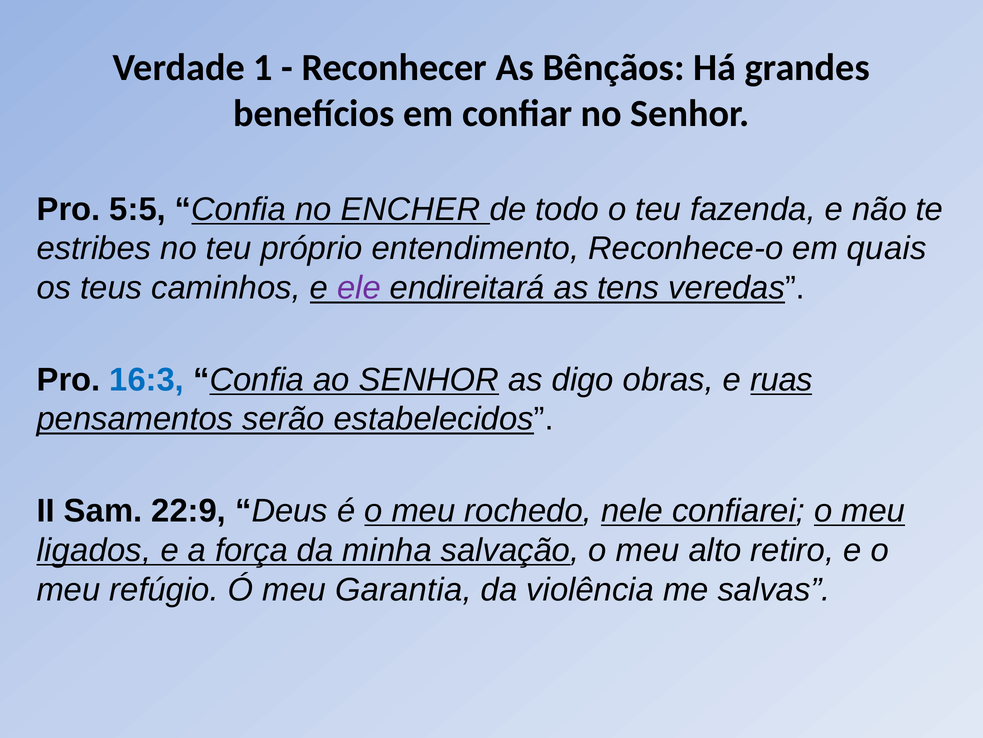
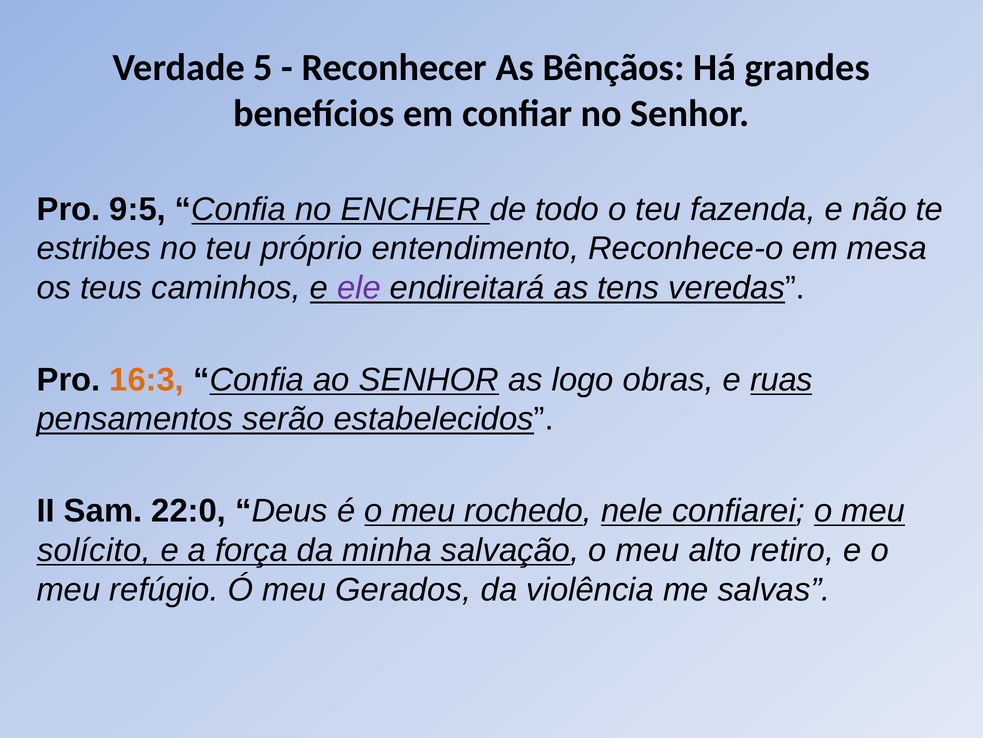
1: 1 -> 5
5:5: 5:5 -> 9:5
quais: quais -> mesa
16:3 colour: blue -> orange
digo: digo -> logo
22:9: 22:9 -> 22:0
ligados: ligados -> solícito
Garantia: Garantia -> Gerados
